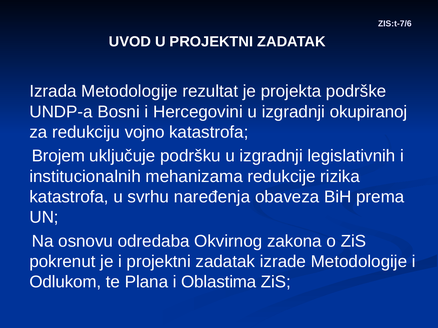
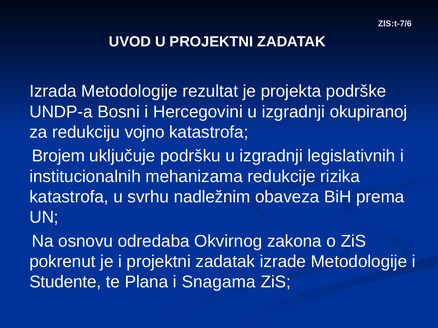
naređenja: naređenja -> nadležnim
Odlukom: Odlukom -> Studente
Oblastima: Oblastima -> Snagama
